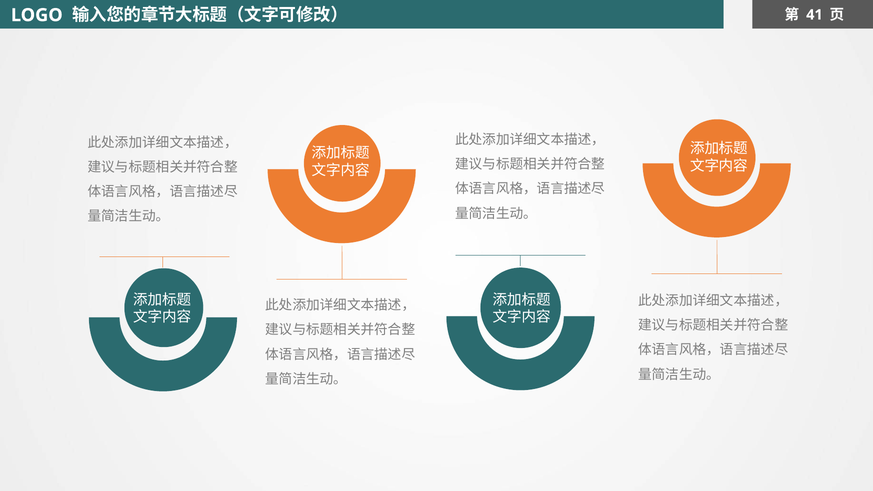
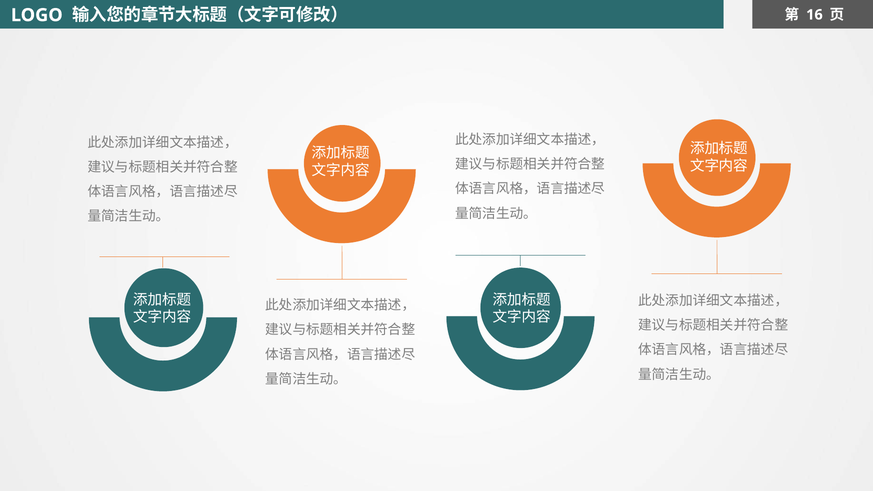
41: 41 -> 16
